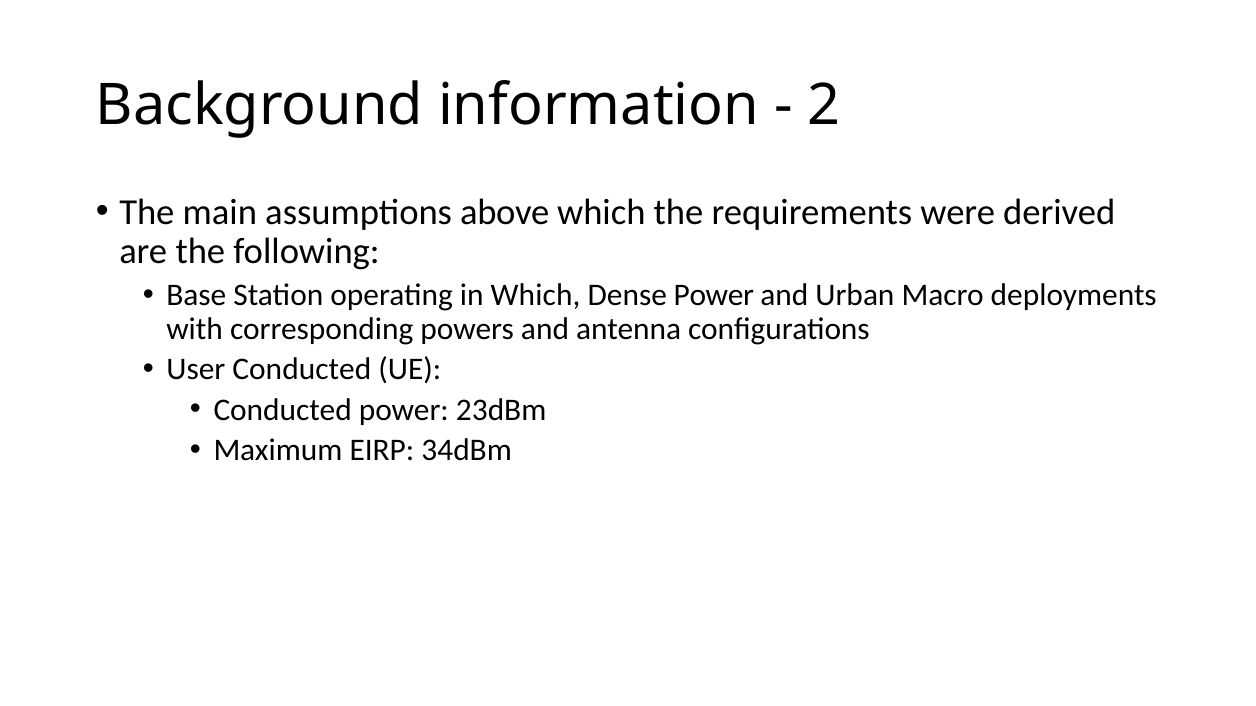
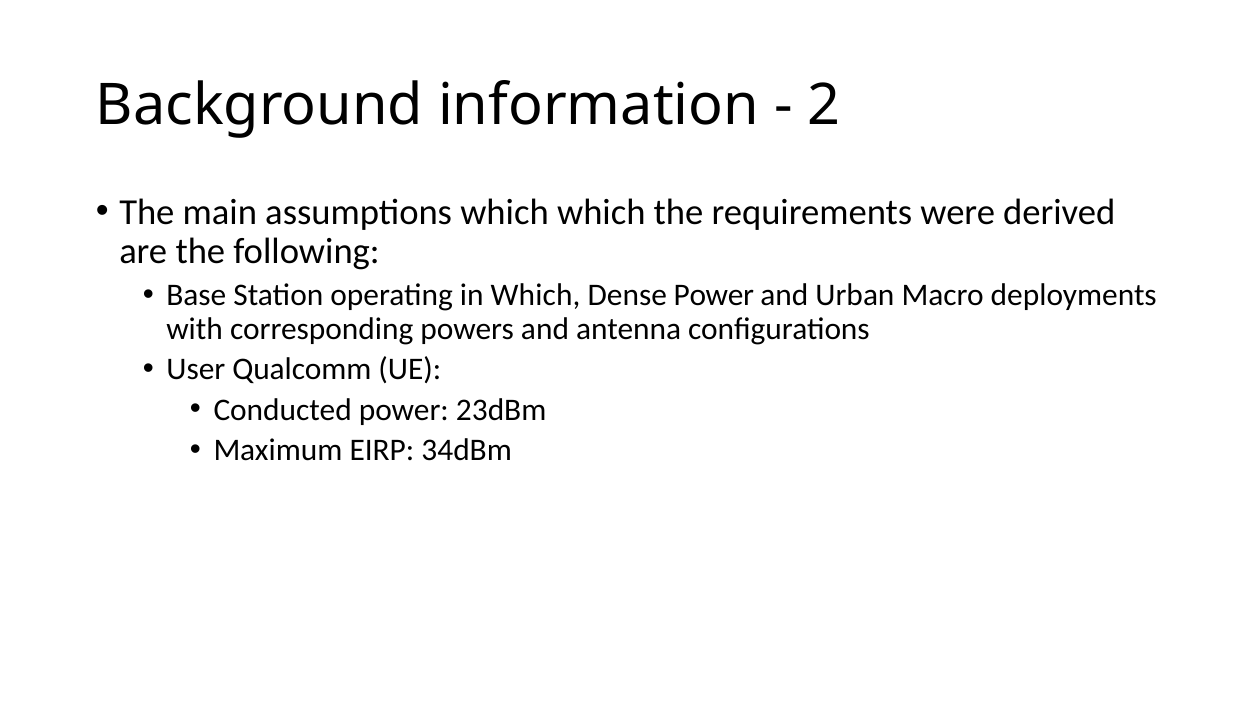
assumptions above: above -> which
User Conducted: Conducted -> Qualcomm
